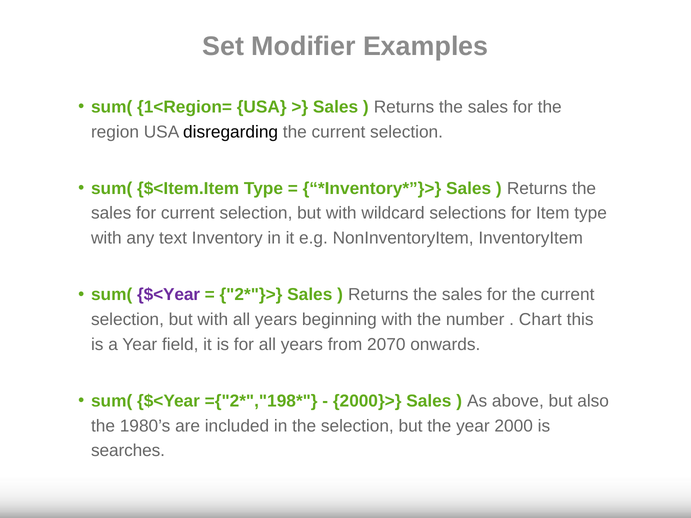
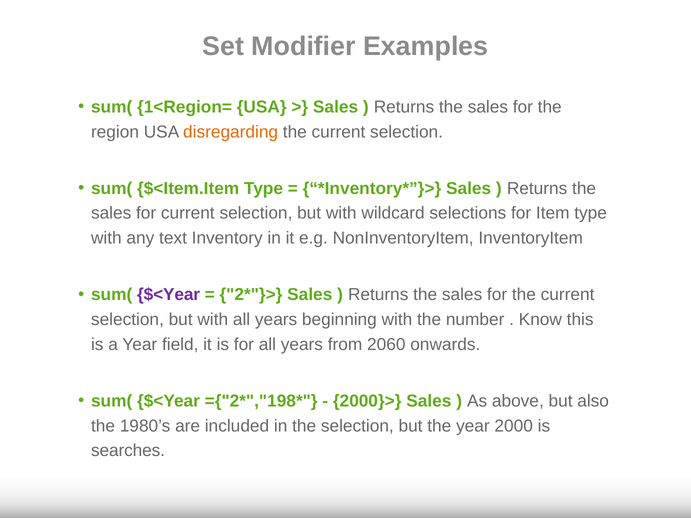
disregarding colour: black -> orange
Chart: Chart -> Know
2070: 2070 -> 2060
